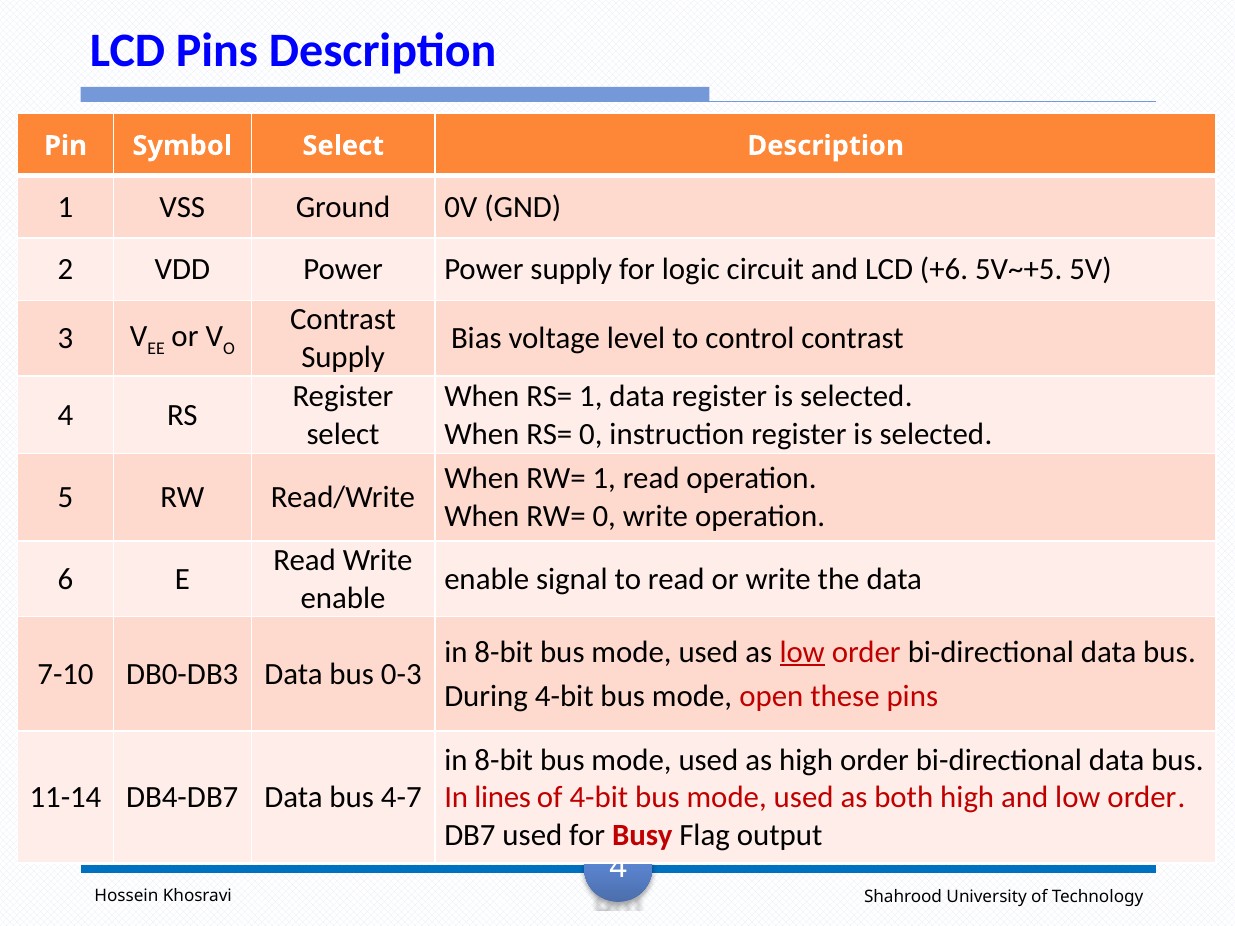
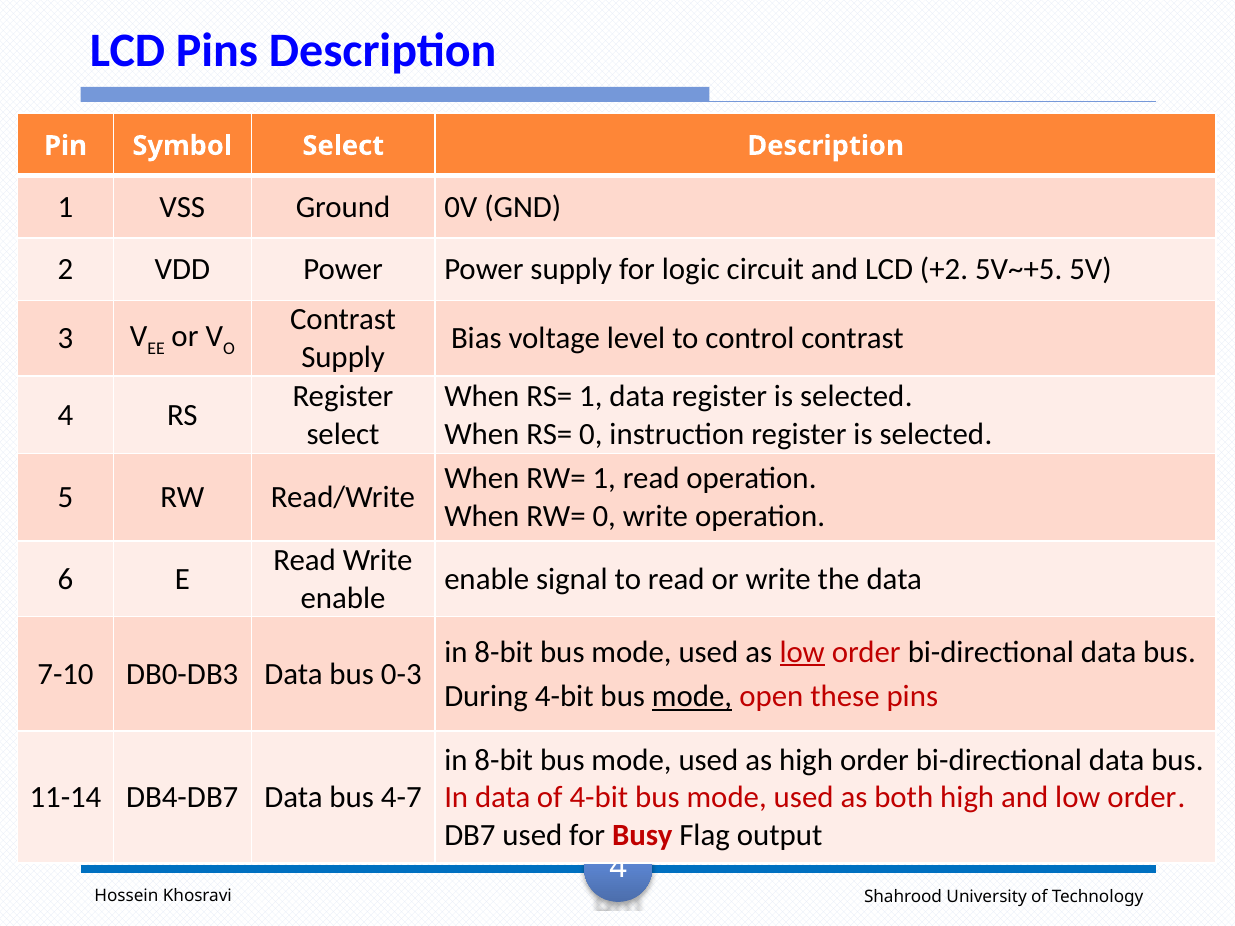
+6: +6 -> +2
mode at (692, 697) underline: none -> present
In lines: lines -> data
